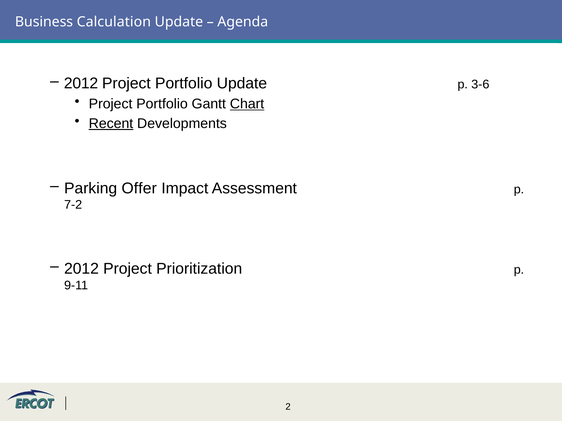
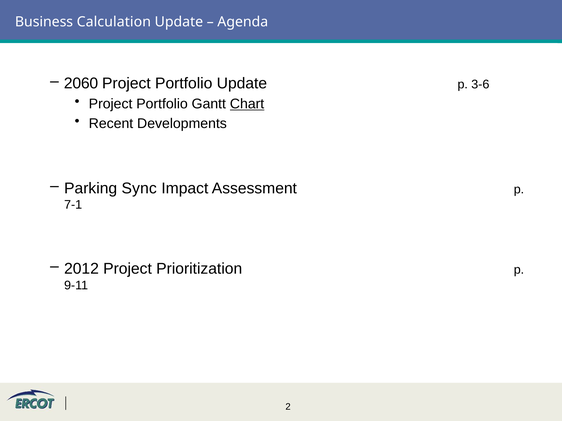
2012 at (81, 84): 2012 -> 2060
Recent underline: present -> none
Offer: Offer -> Sync
7-2: 7-2 -> 7-1
